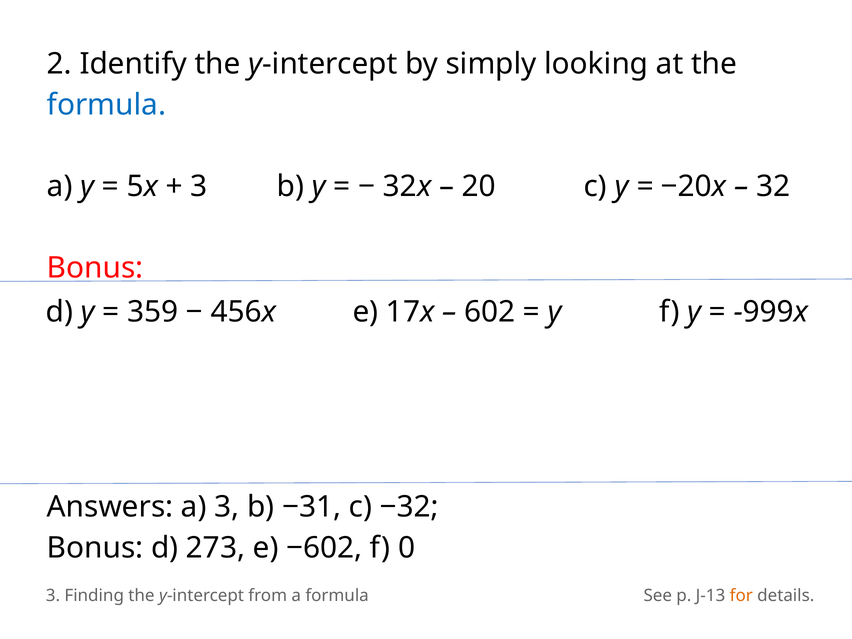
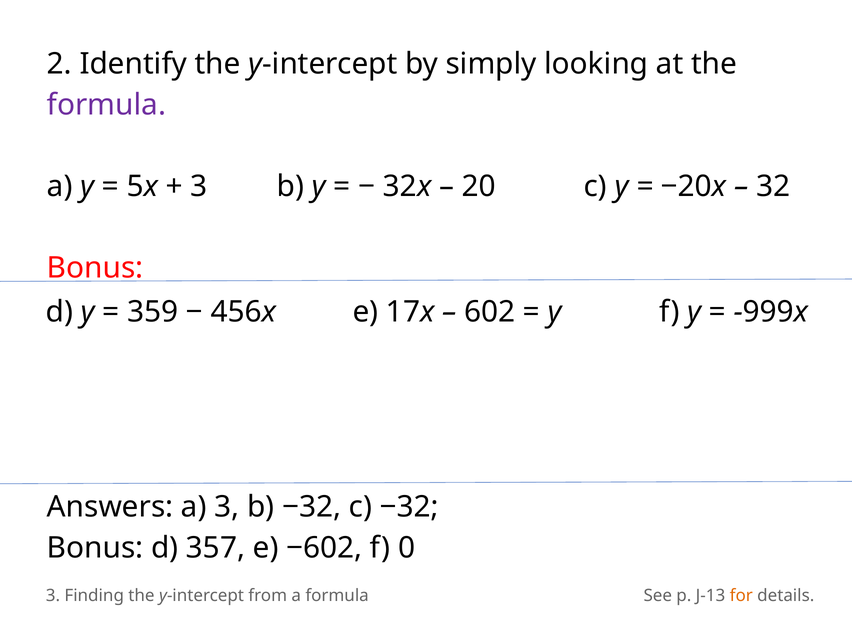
formula at (107, 105) colour: blue -> purple
b −31: −31 -> −32
273: 273 -> 357
